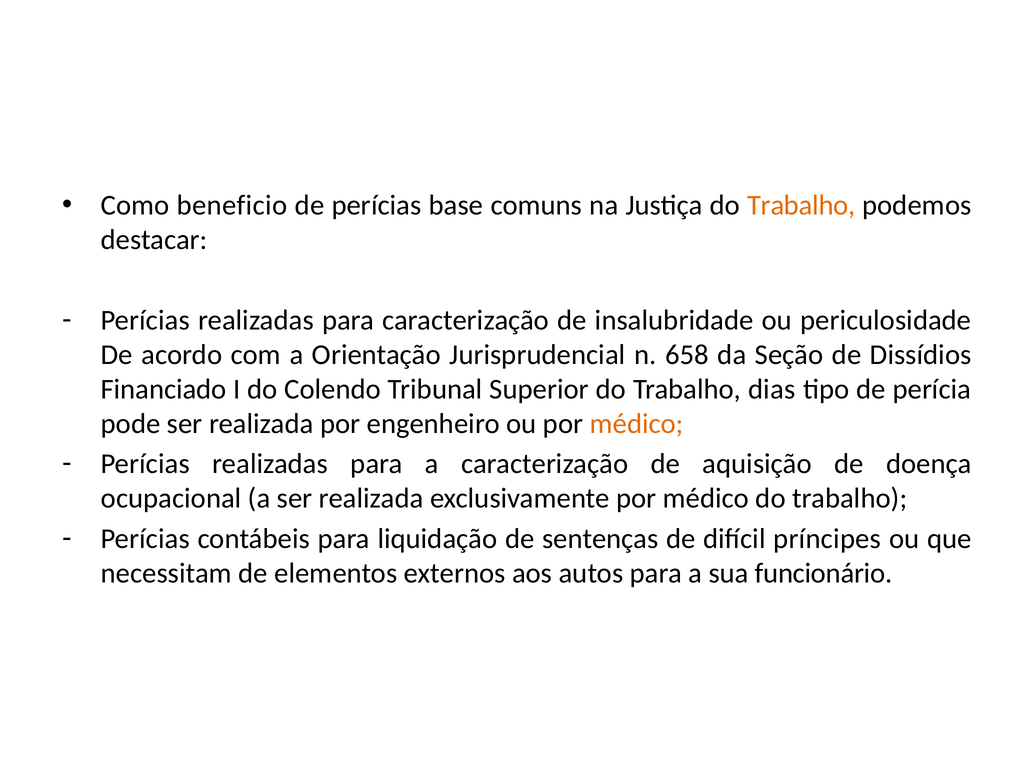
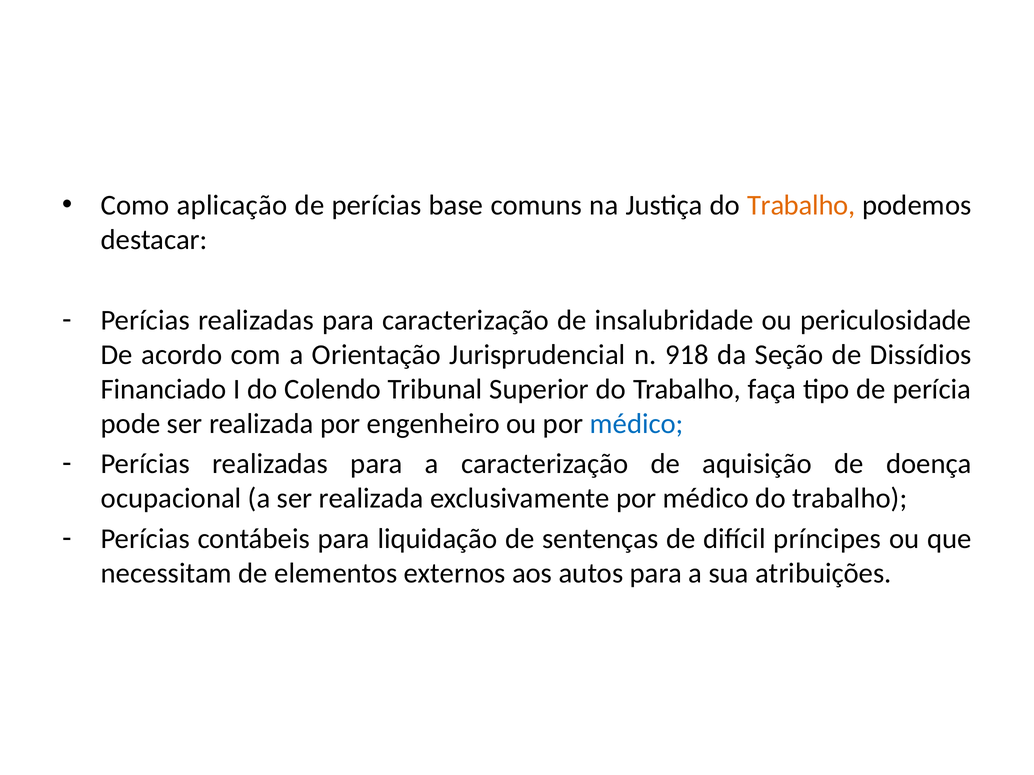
beneficio: beneficio -> aplicação
658: 658 -> 918
dias: dias -> faça
médico at (637, 424) colour: orange -> blue
funcionário: funcionário -> atribuições
